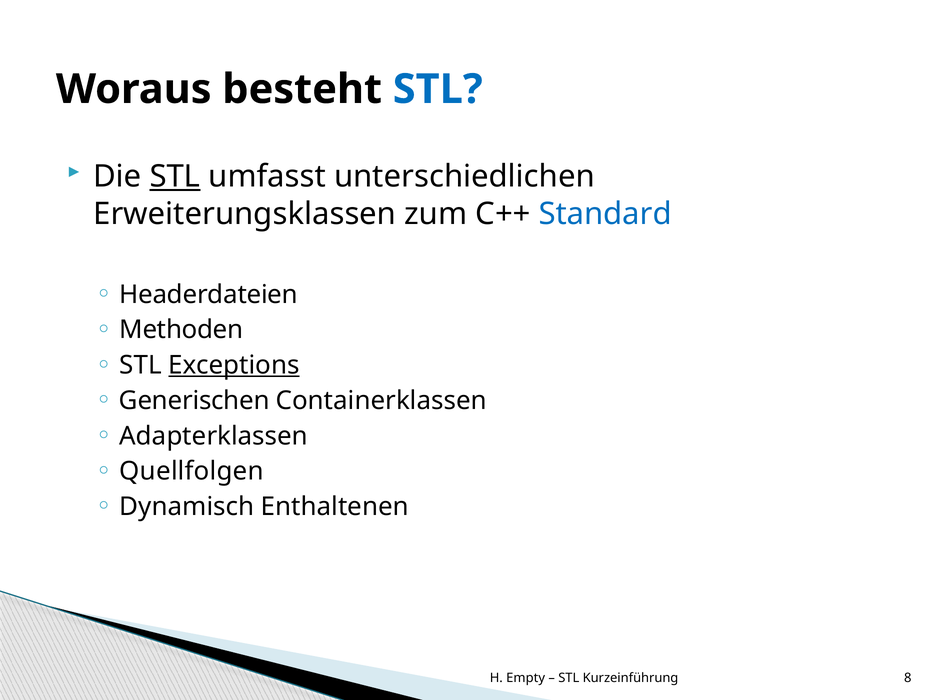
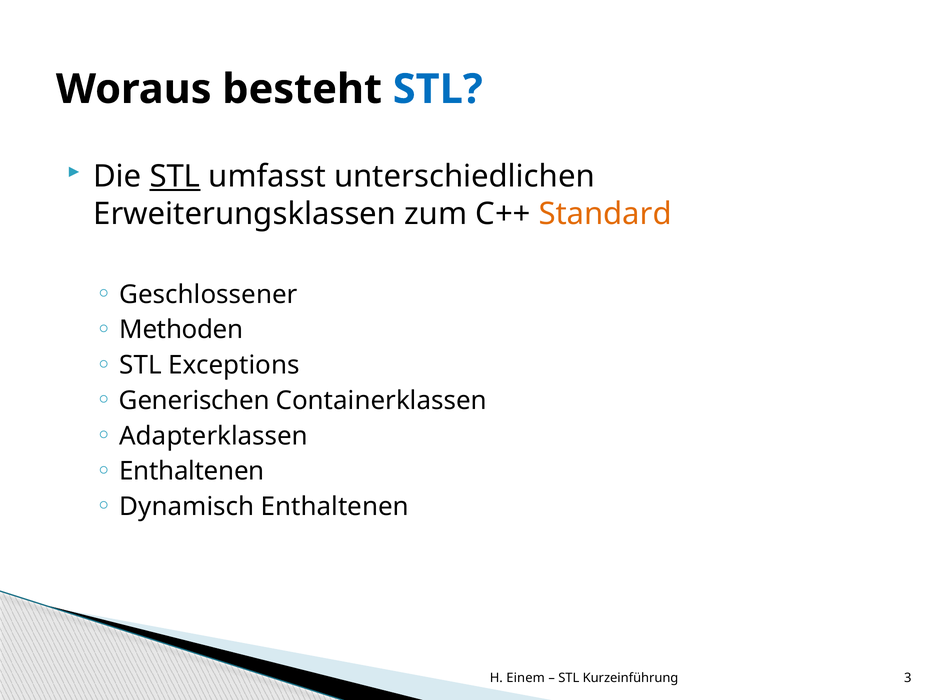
Standard colour: blue -> orange
Headerdateien: Headerdateien -> Geschlossener
Exceptions underline: present -> none
Quellfolgen at (192, 472): Quellfolgen -> Enthaltenen
Empty: Empty -> Einem
8: 8 -> 3
